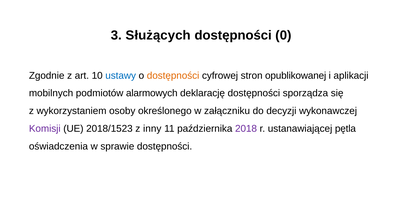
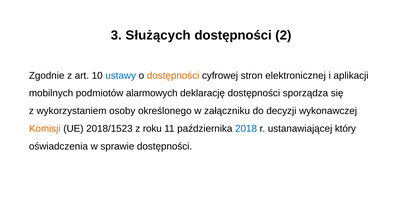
0: 0 -> 2
opublikowanej: opublikowanej -> elektronicznej
Komisji colour: purple -> orange
inny: inny -> roku
2018 colour: purple -> blue
pętla: pętla -> który
